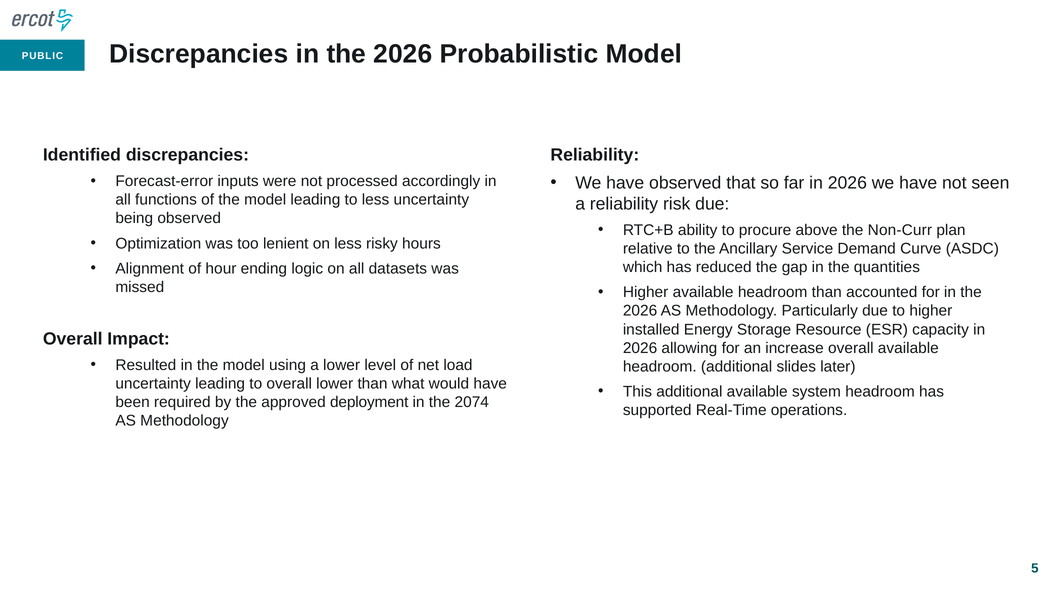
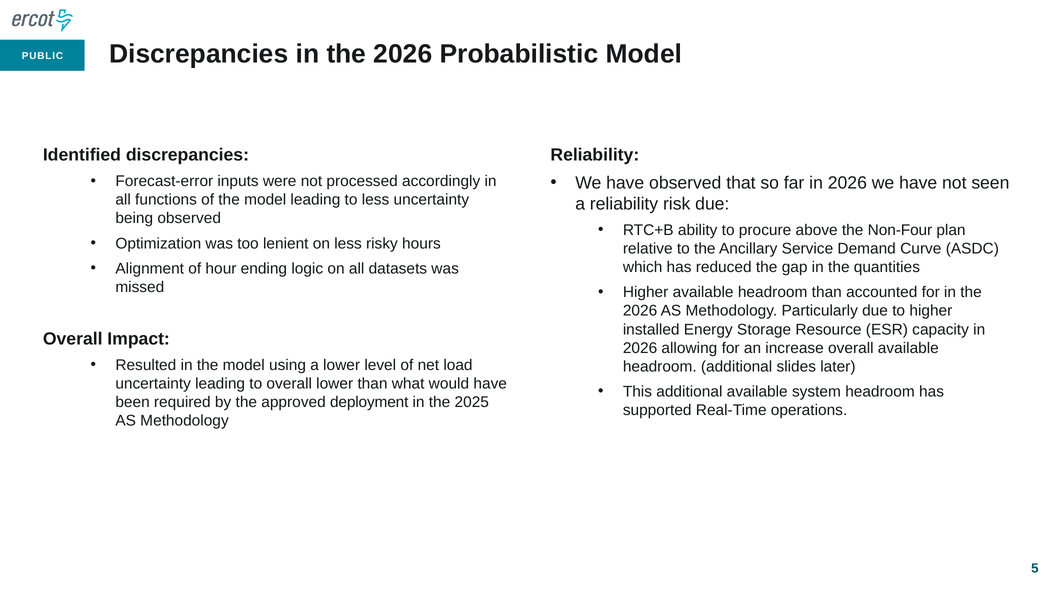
Non-Curr: Non-Curr -> Non-Four
2074: 2074 -> 2025
